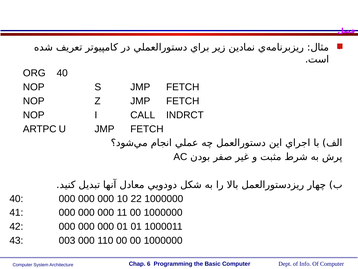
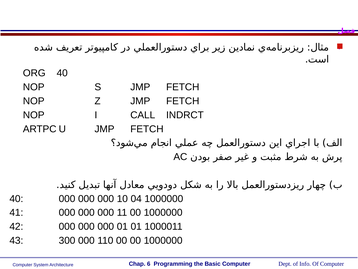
22: 22 -> 04
003: 003 -> 300
